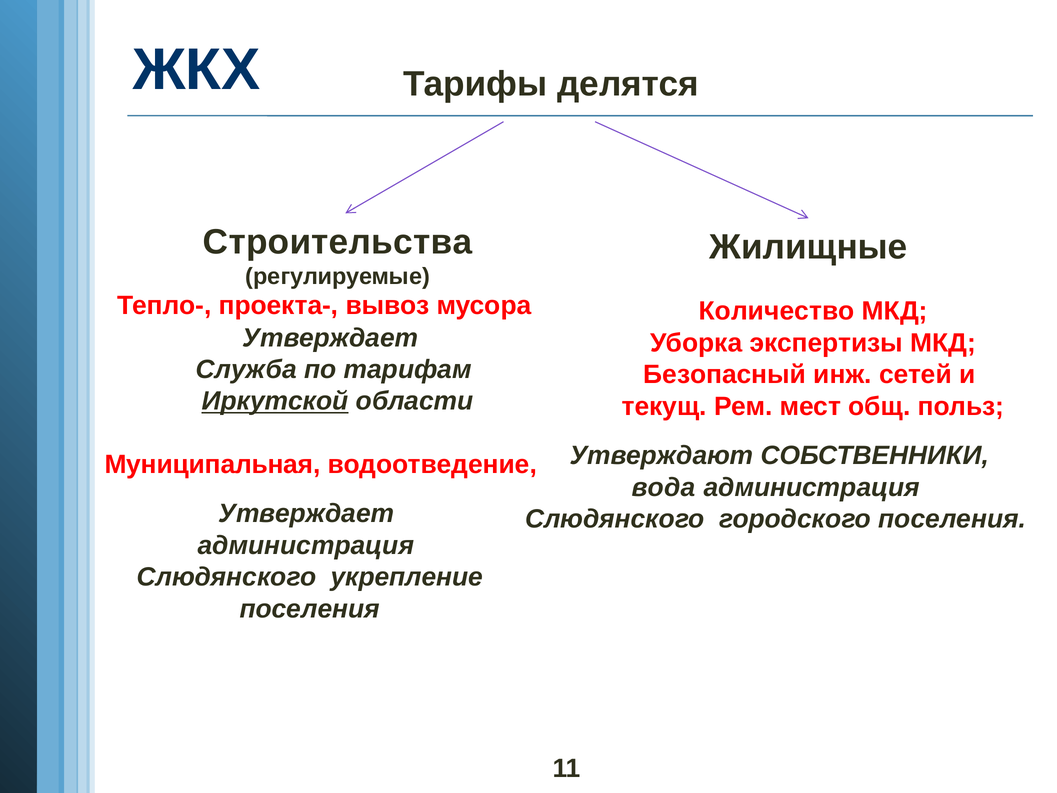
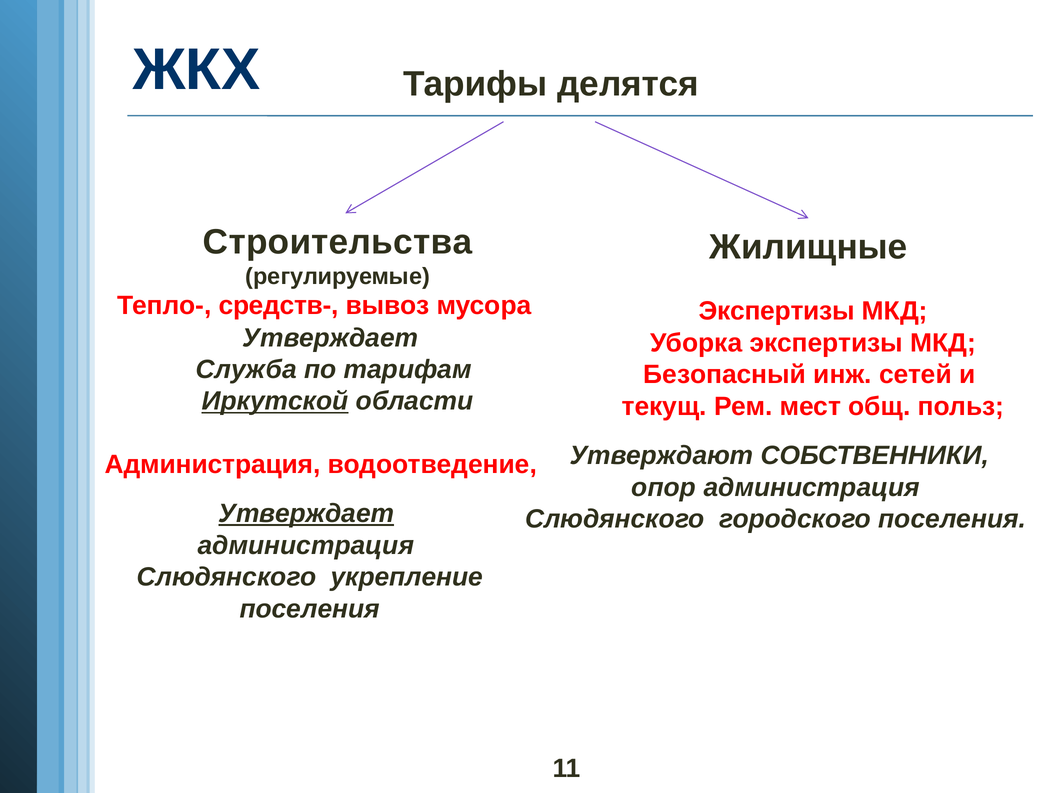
проекта-: проекта- -> средств-
Количество at (777, 311): Количество -> Экспертизы
Муниципальная at (213, 464): Муниципальная -> Администрация
вода: вода -> опор
Утверждает at (306, 513) underline: none -> present
